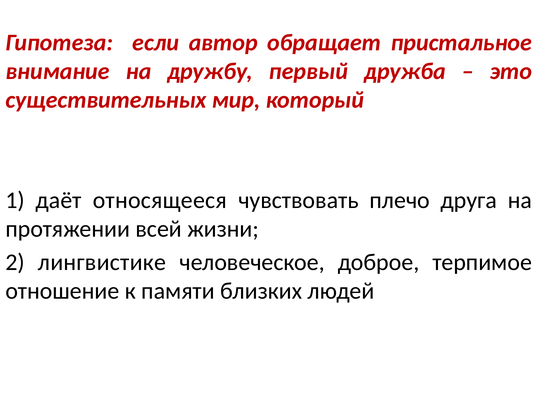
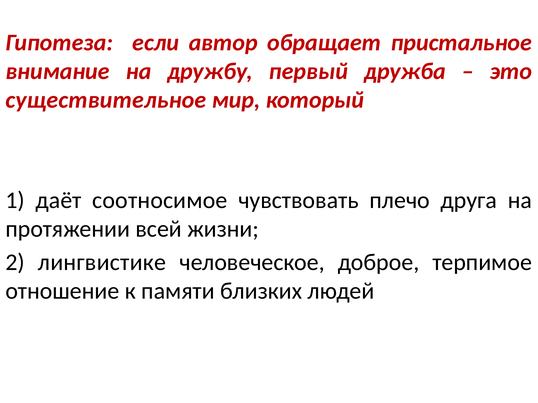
существительных: существительных -> существительное
относящееся: относящееся -> соотносимое
